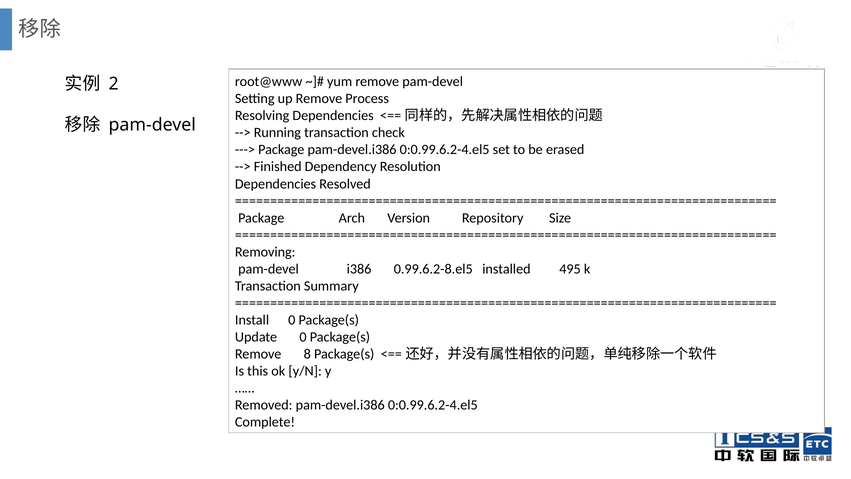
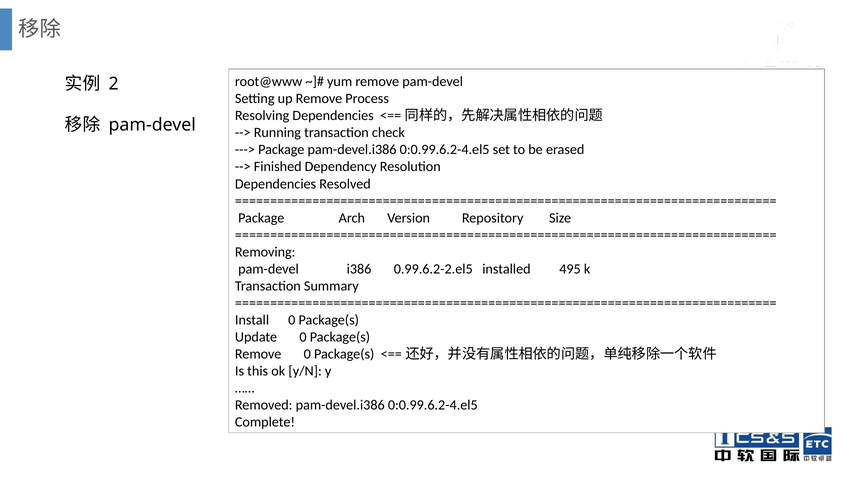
0.99.6.2-8.el5: 0.99.6.2-8.el5 -> 0.99.6.2-2.el5
Remove 8: 8 -> 0
